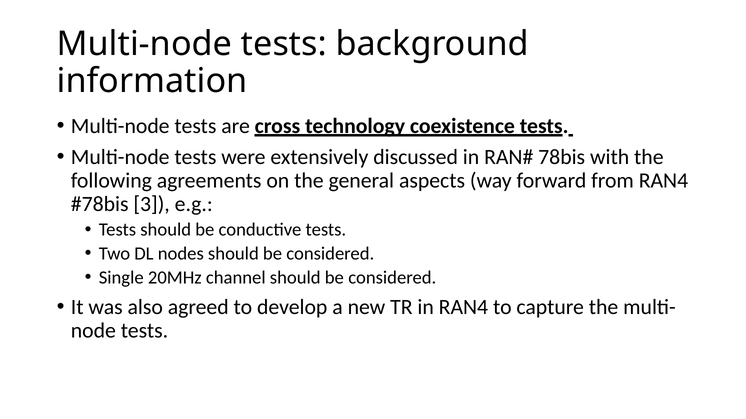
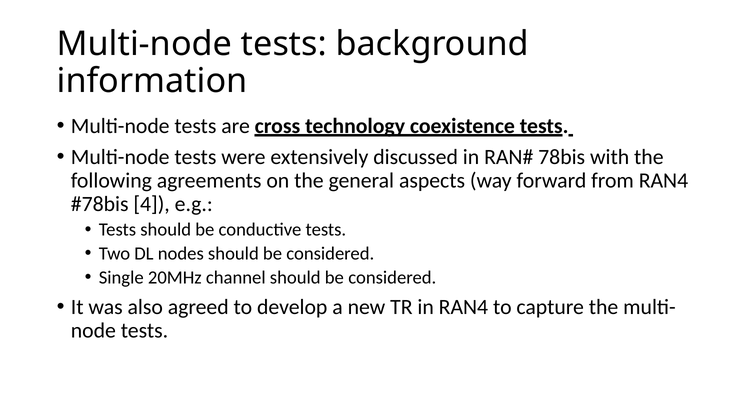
3: 3 -> 4
